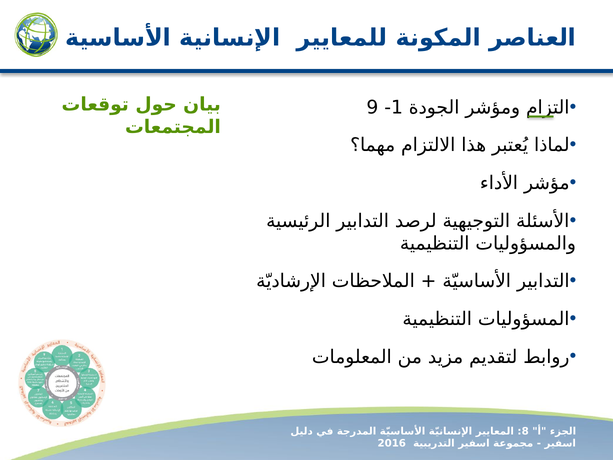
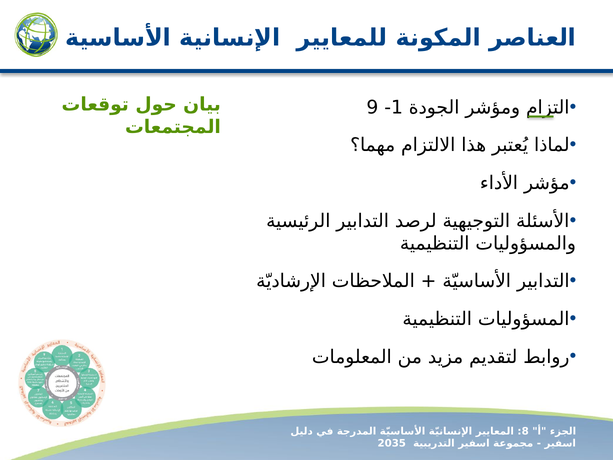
2016: 2016 -> 2035
